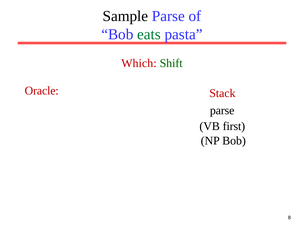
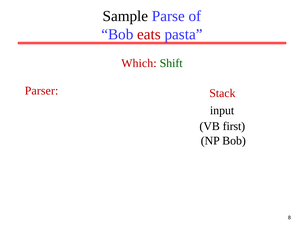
eats colour: green -> red
Oracle: Oracle -> Parser
parse at (222, 111): parse -> input
